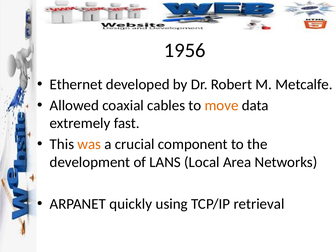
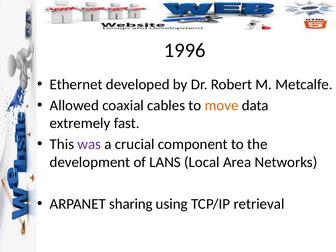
1956: 1956 -> 1996
was colour: orange -> purple
quickly: quickly -> sharing
